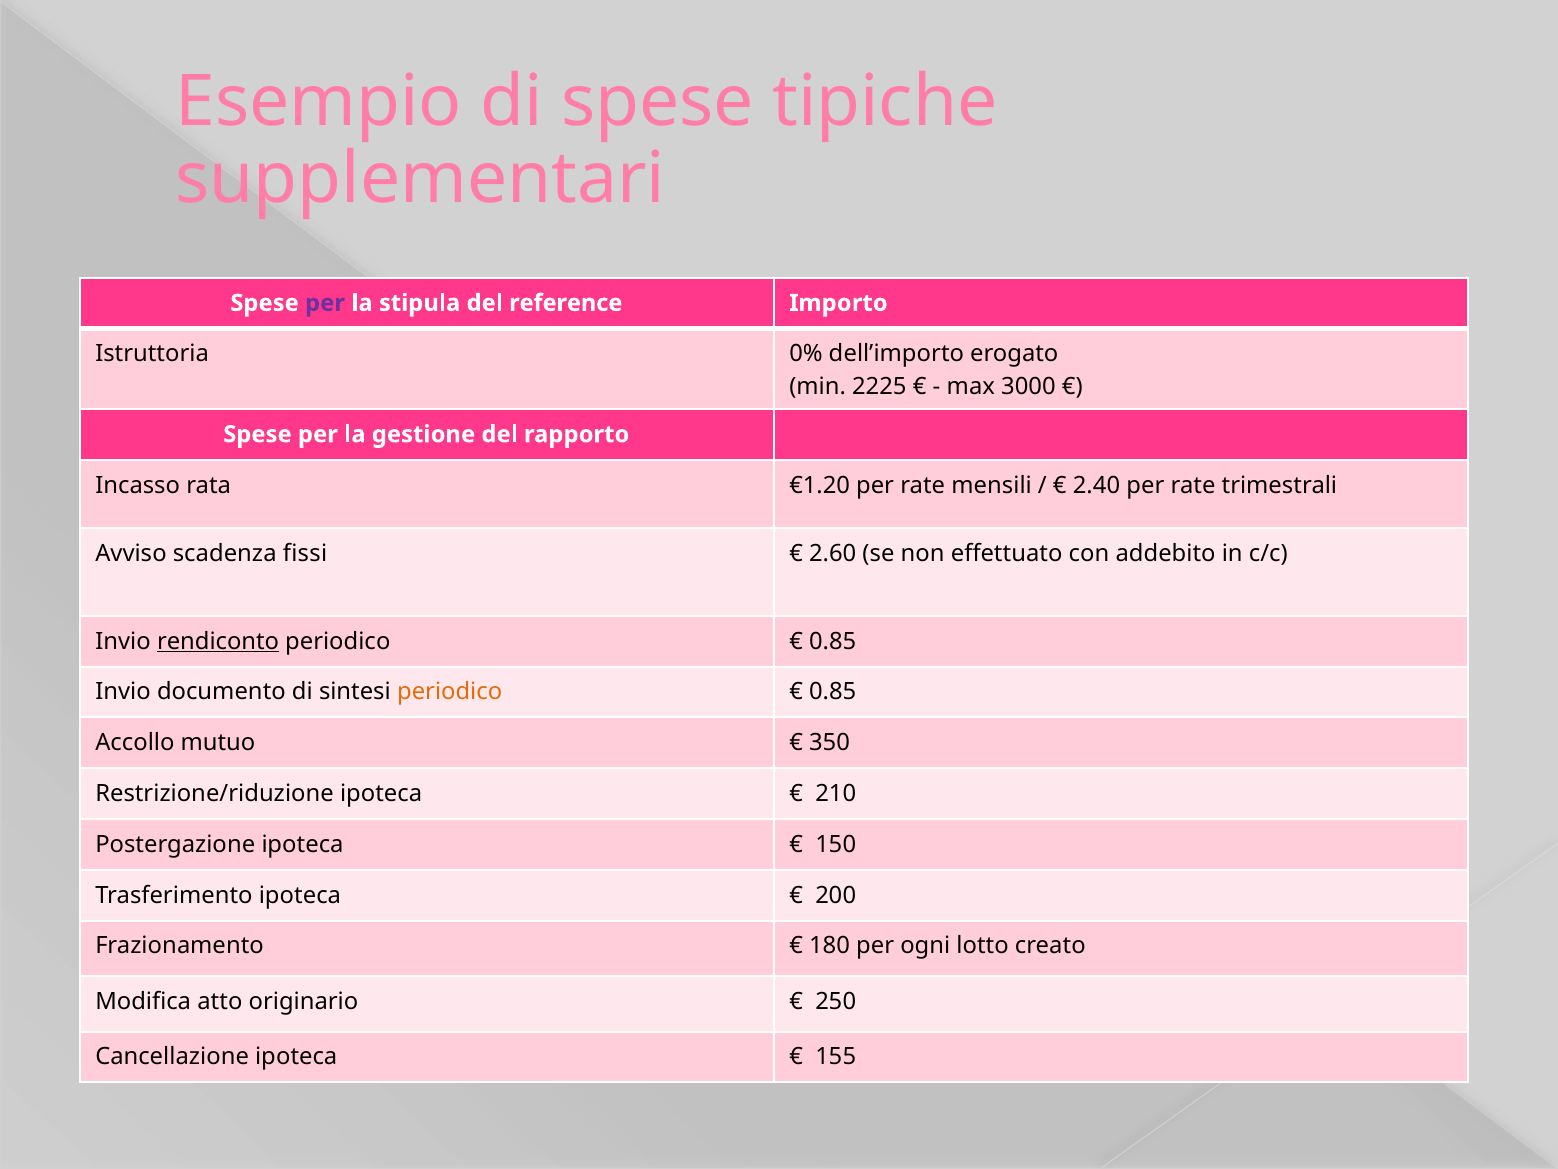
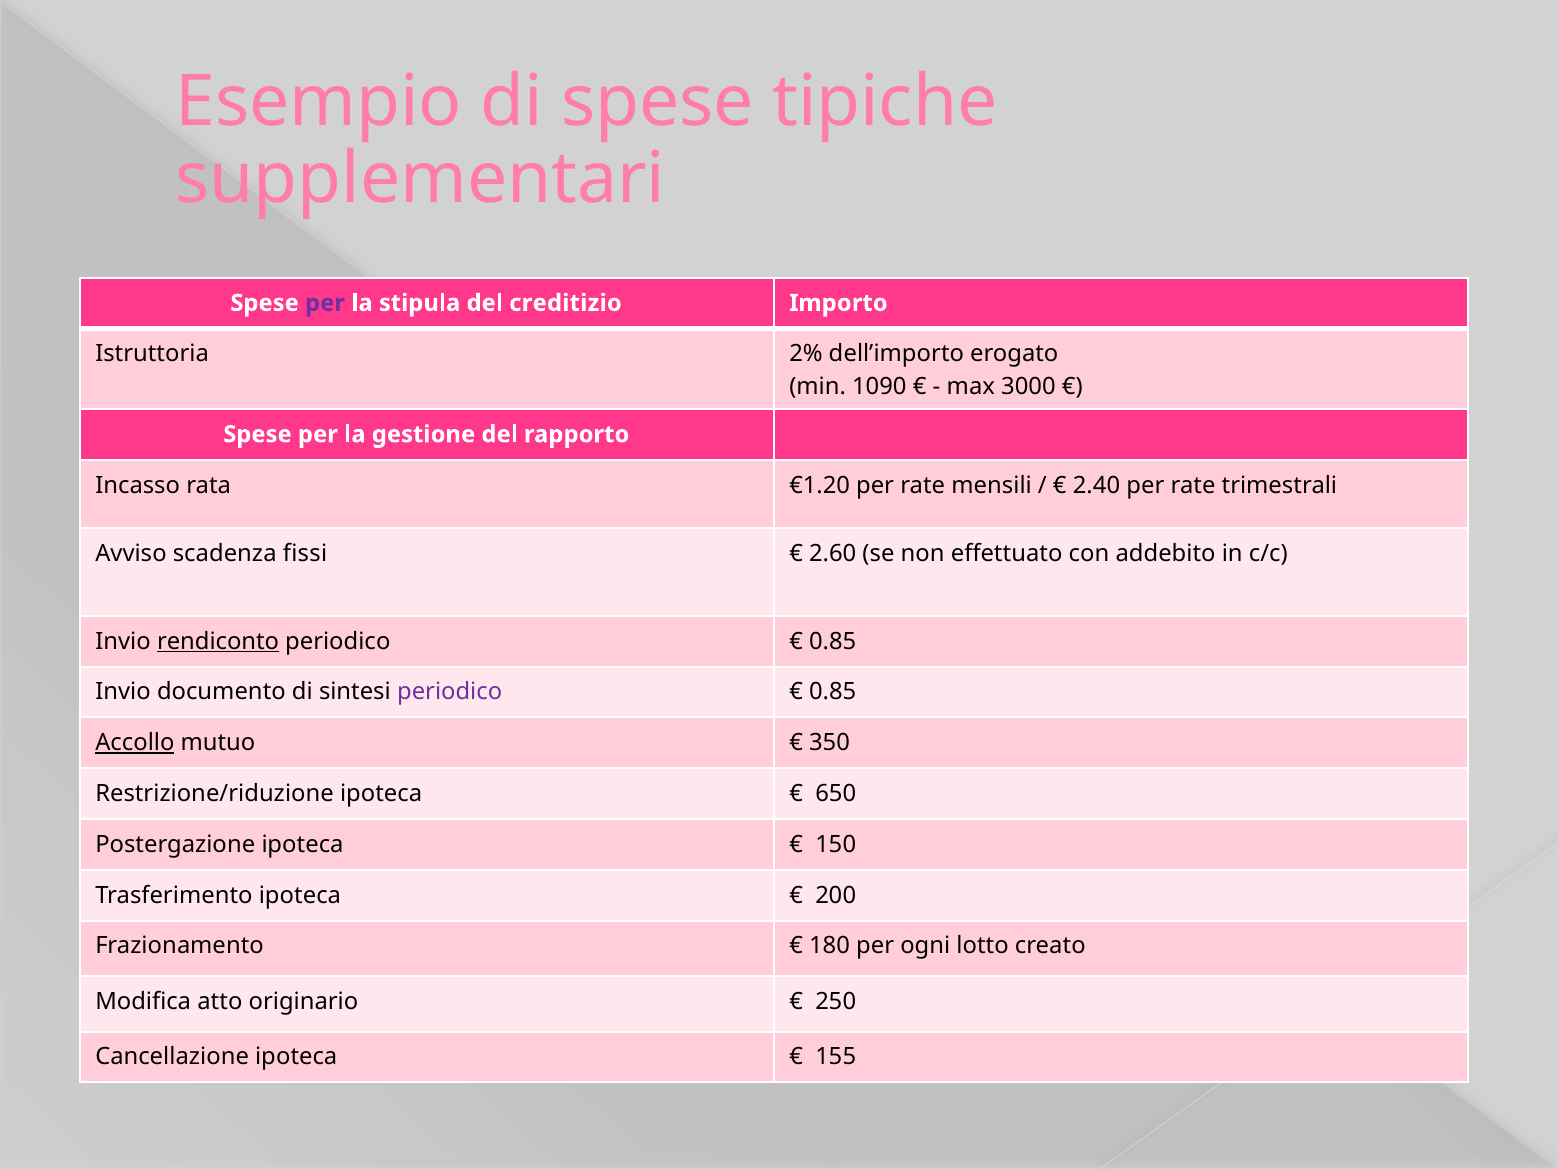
reference: reference -> creditizio
0%: 0% -> 2%
2225: 2225 -> 1090
periodico at (450, 692) colour: orange -> purple
Accollo underline: none -> present
210: 210 -> 650
